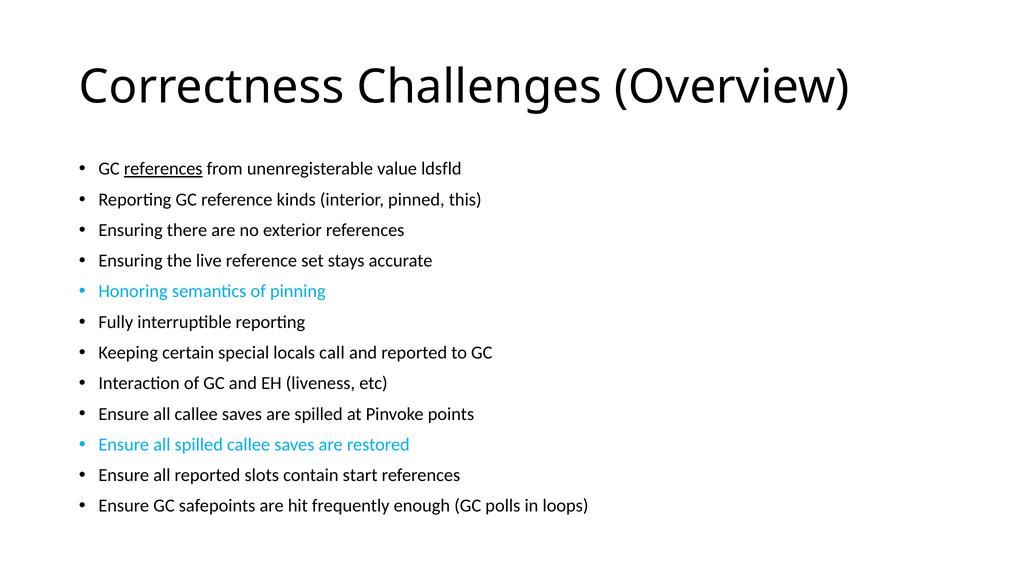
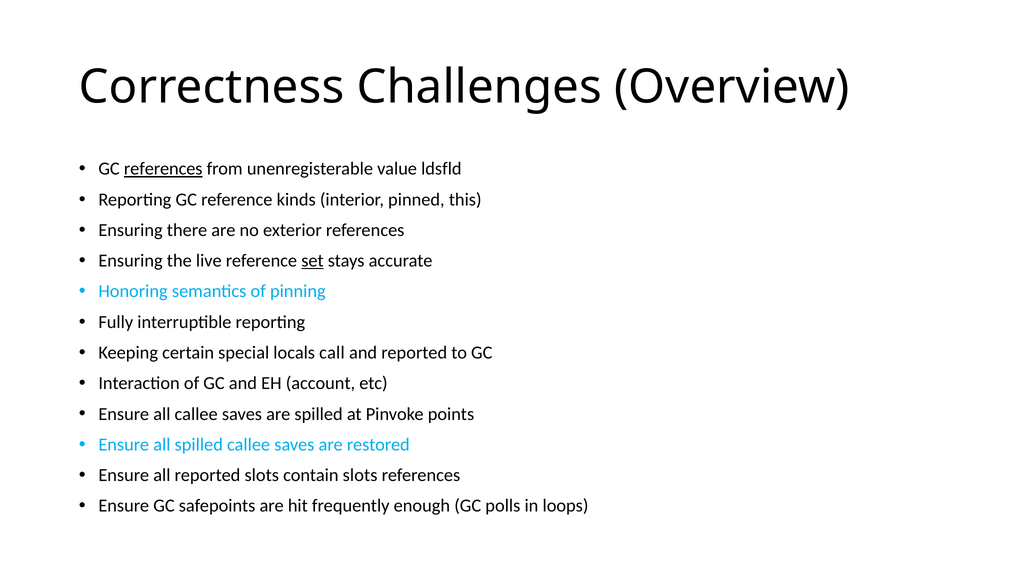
set underline: none -> present
liveness: liveness -> account
contain start: start -> slots
